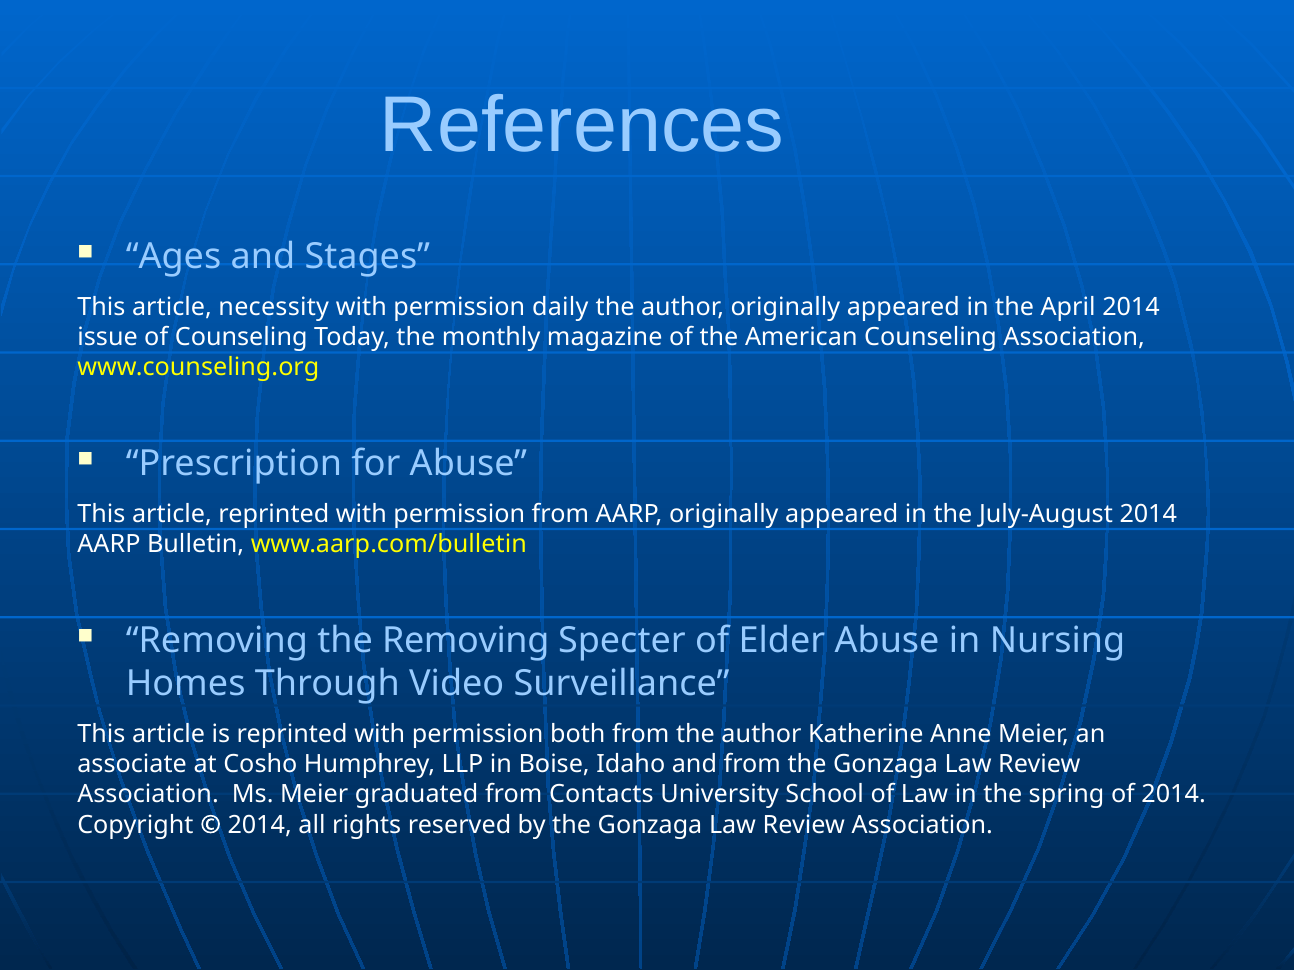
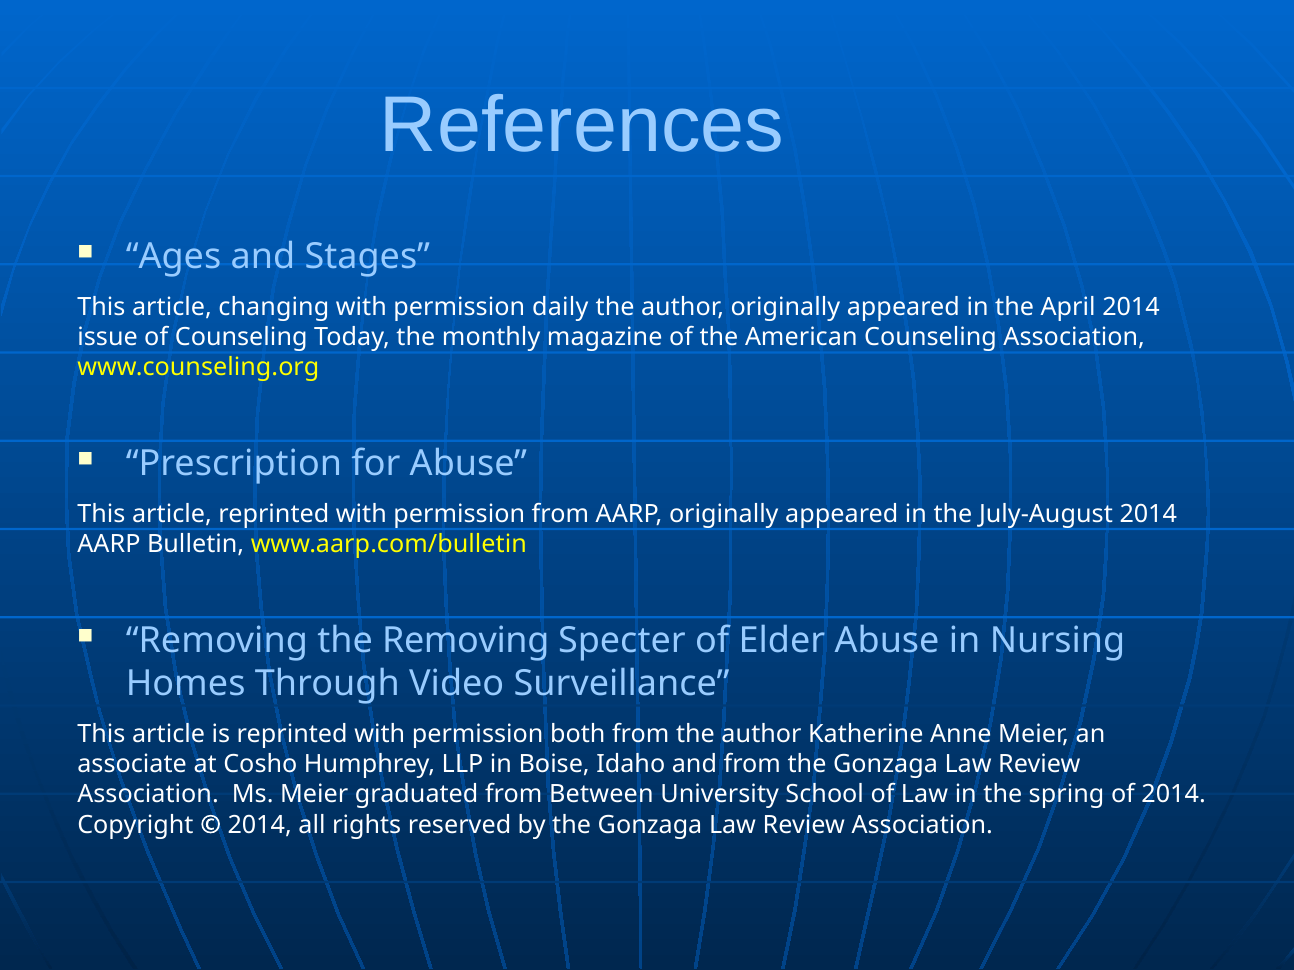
necessity: necessity -> changing
Contacts: Contacts -> Between
